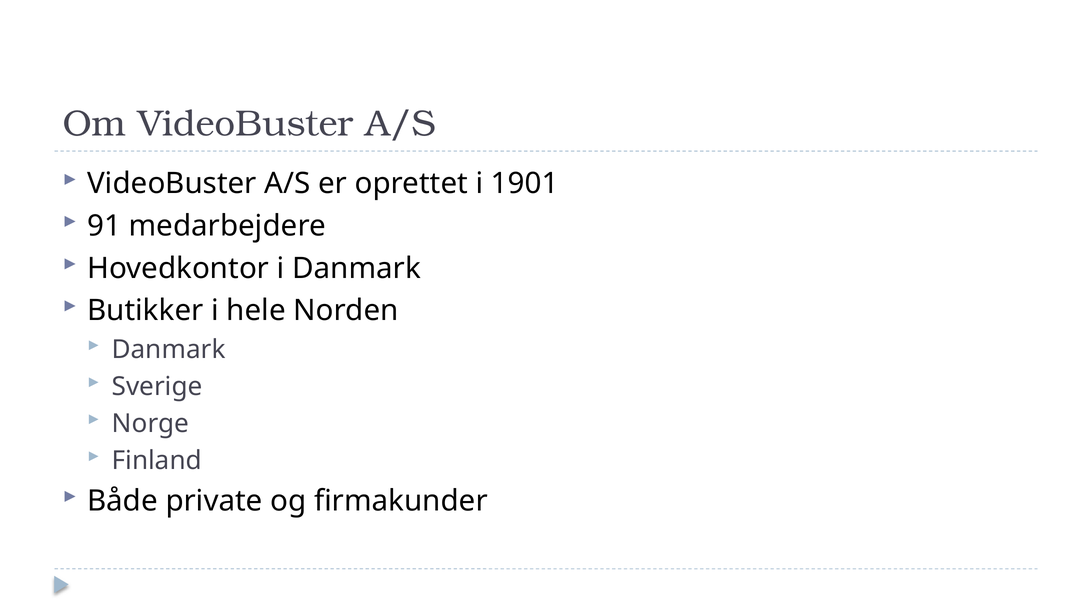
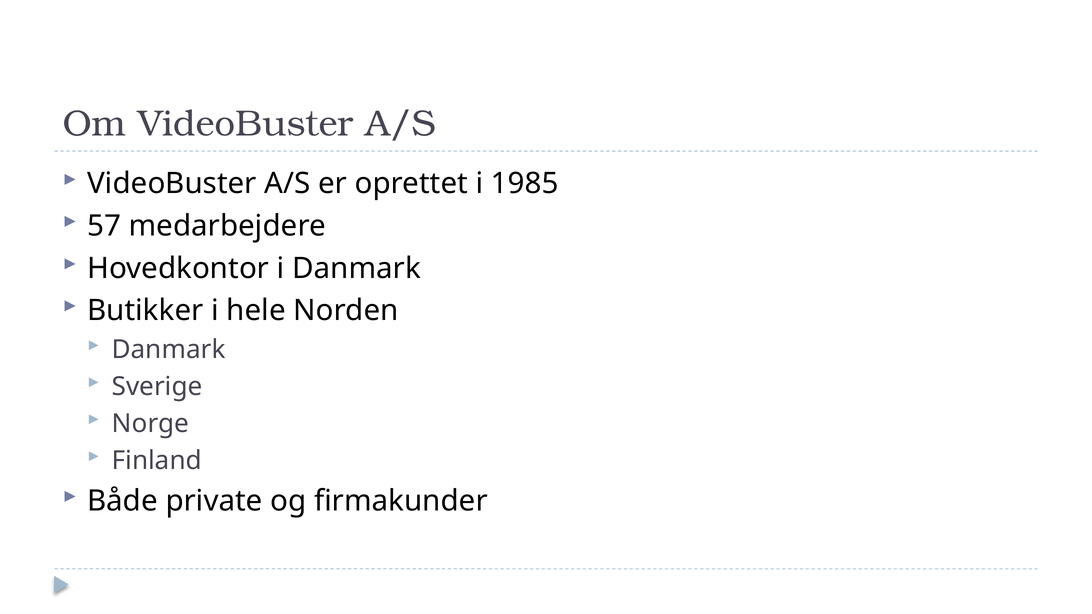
1901: 1901 -> 1985
91: 91 -> 57
